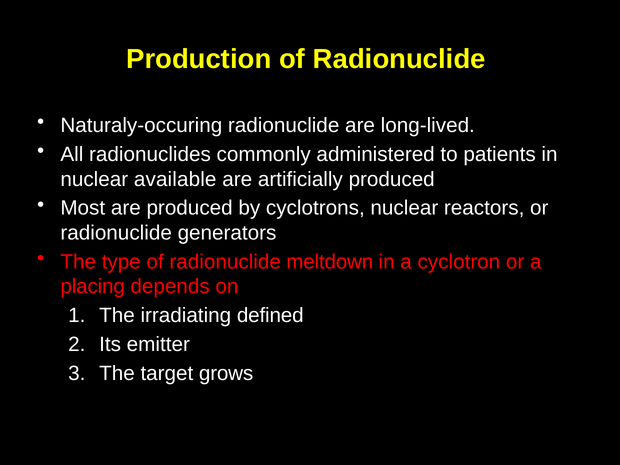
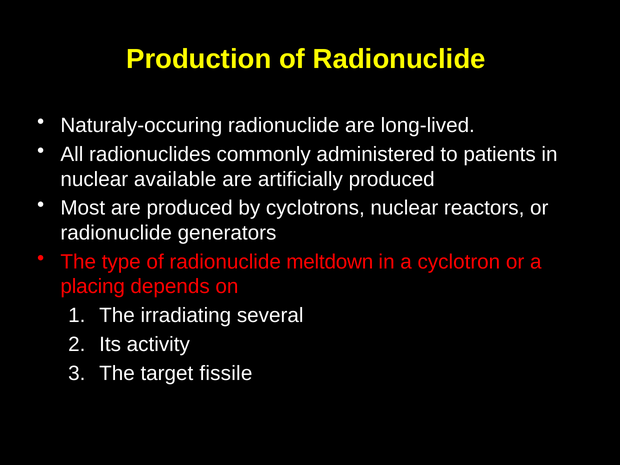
defined: defined -> several
emitter: emitter -> activity
grows: grows -> fissile
